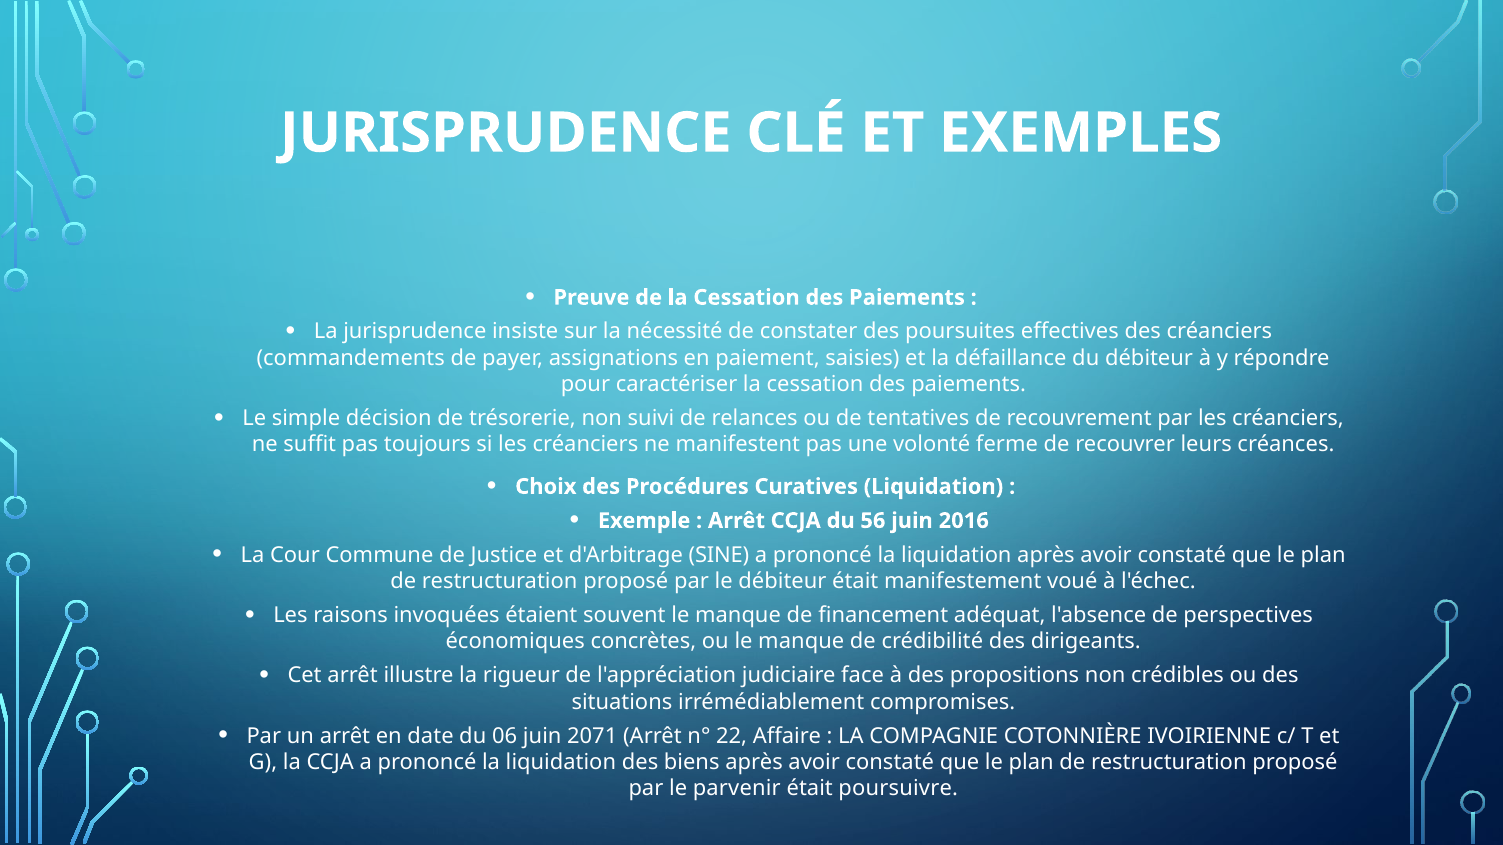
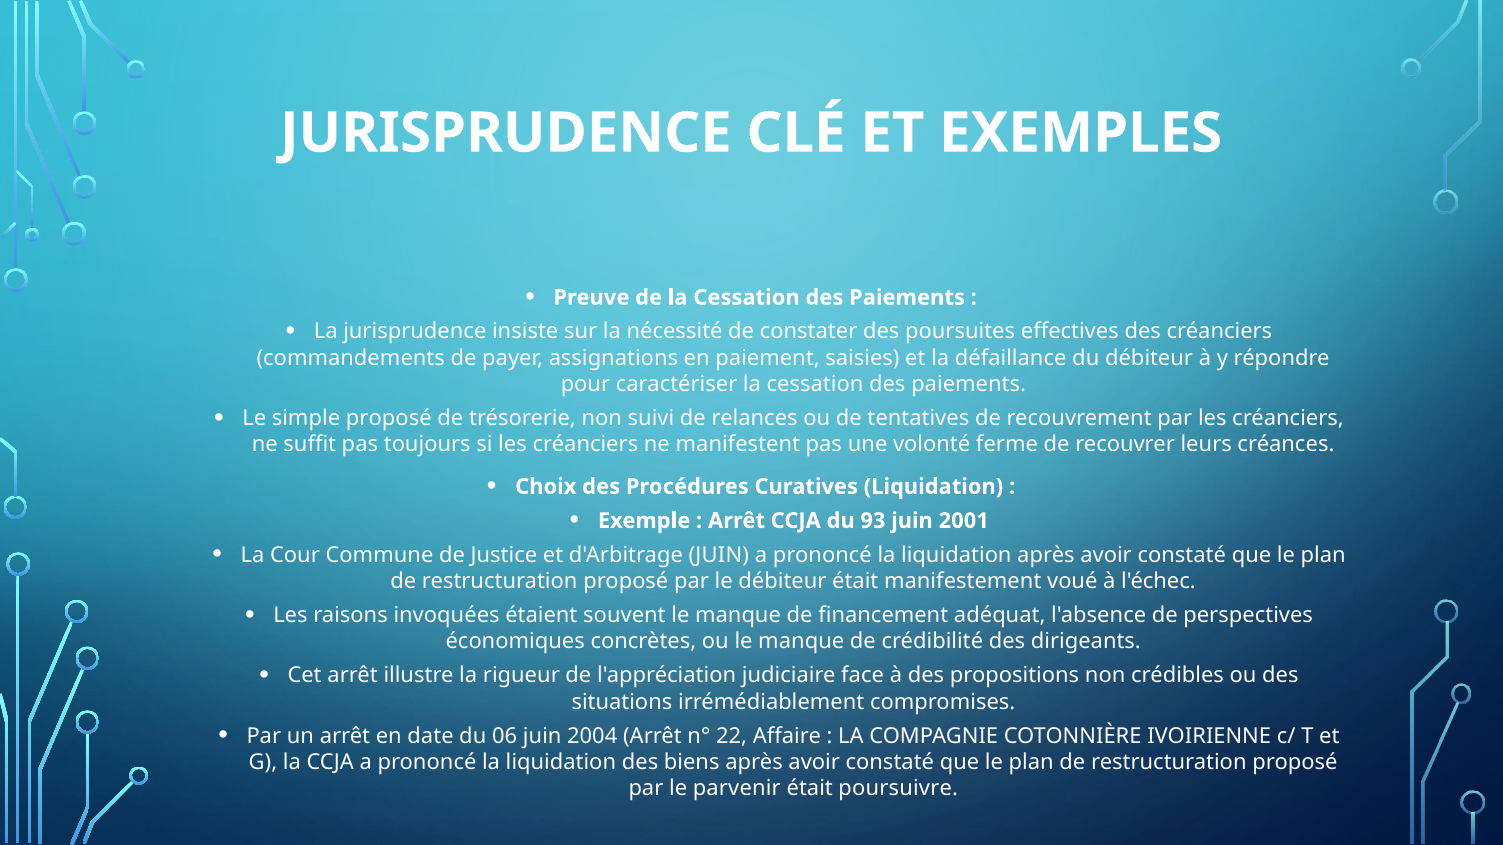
simple décision: décision -> proposé
56: 56 -> 93
2016: 2016 -> 2001
d'Arbitrage SINE: SINE -> JUIN
2071: 2071 -> 2004
